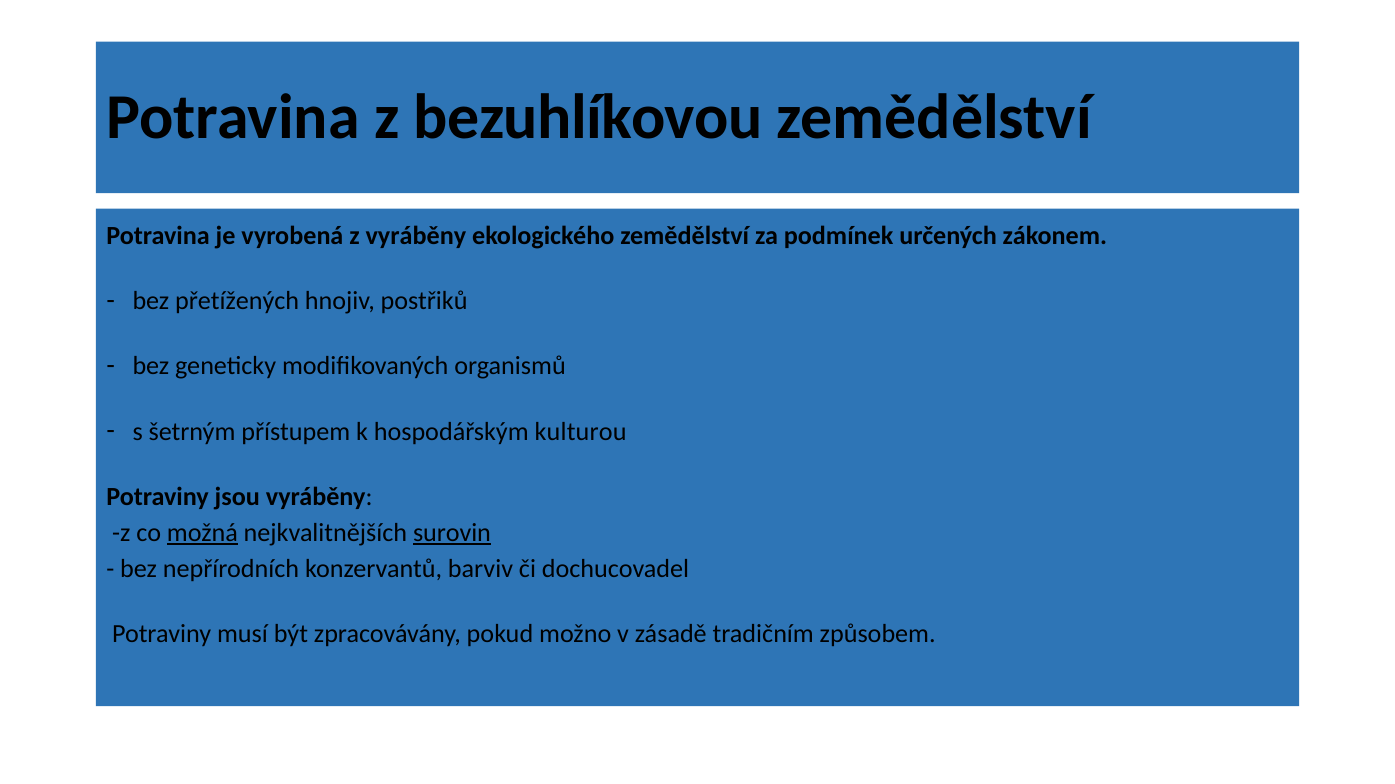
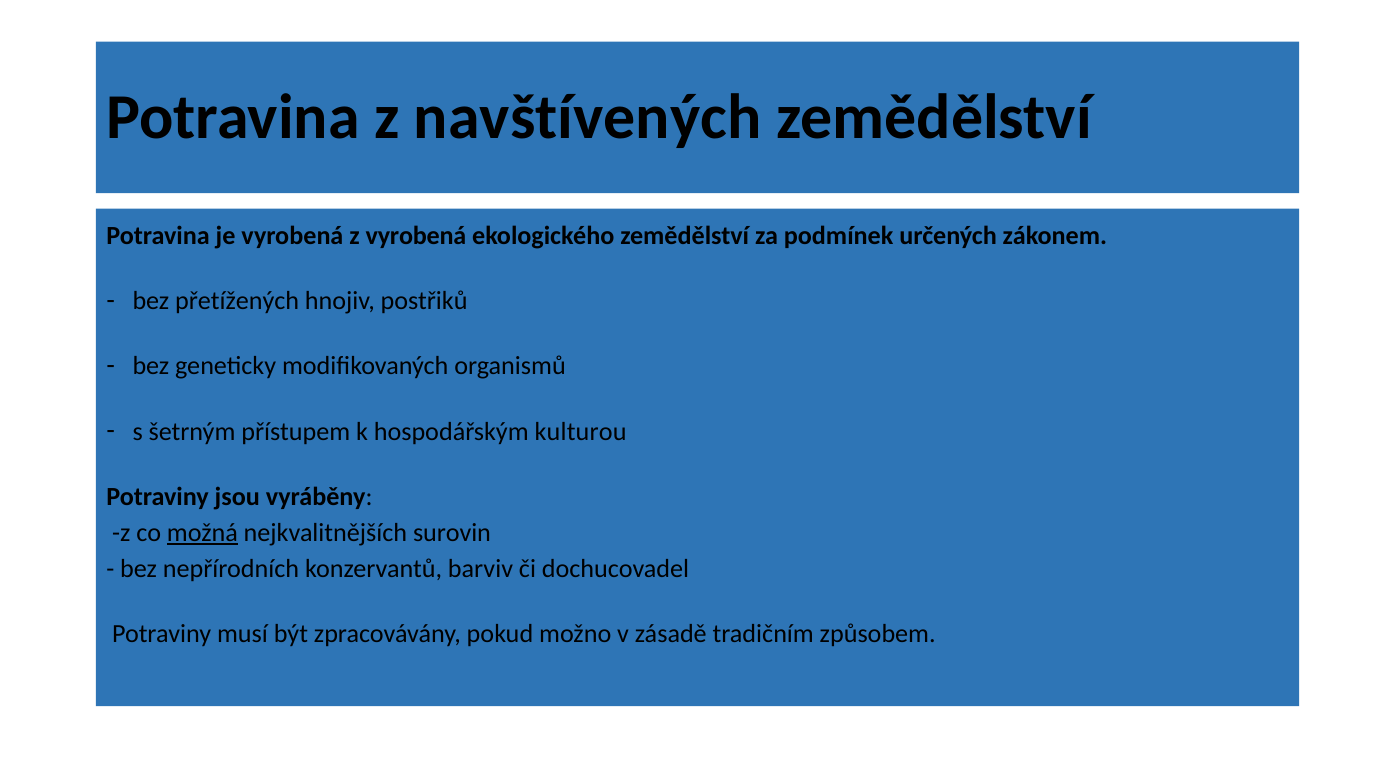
bezuhlíkovou: bezuhlíkovou -> navštívených
z vyráběny: vyráběny -> vyrobená
surovin underline: present -> none
